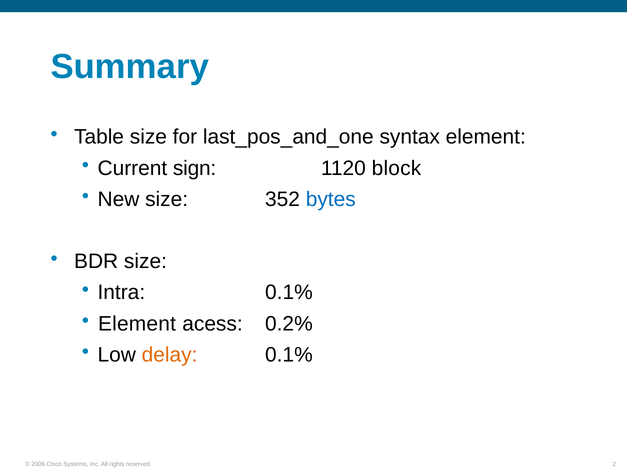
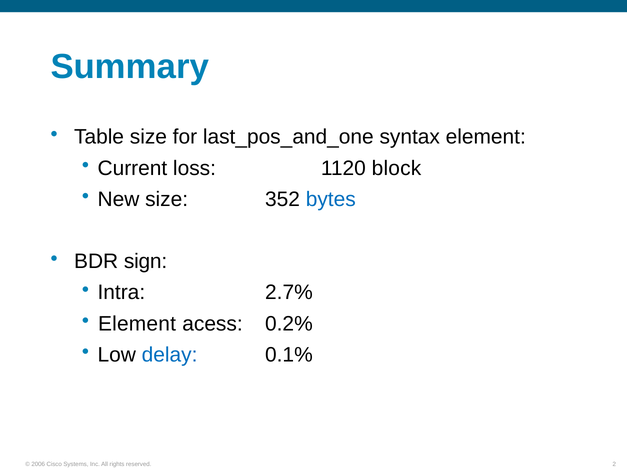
sign: sign -> loss
BDR size: size -> sign
Intra 0.1%: 0.1% -> 2.7%
delay colour: orange -> blue
